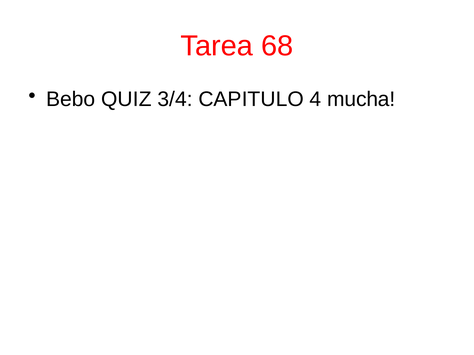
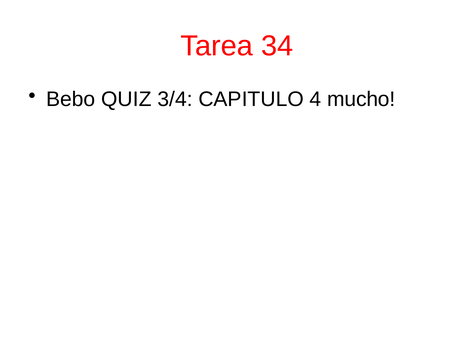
68: 68 -> 34
mucha: mucha -> mucho
